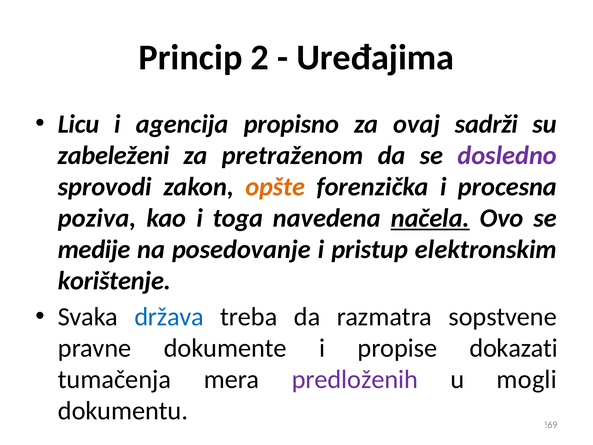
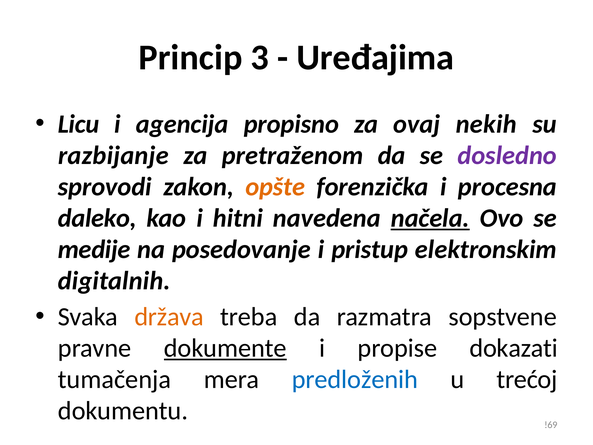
2: 2 -> 3
sadrži: sadrži -> nekih
zabeleženi: zabeleženi -> razbijanje
poziva: poziva -> daleko
toga: toga -> hitni
korištenje: korištenje -> digitalnih
država colour: blue -> orange
dokumente underline: none -> present
predloženih colour: purple -> blue
mogli: mogli -> trećoj
